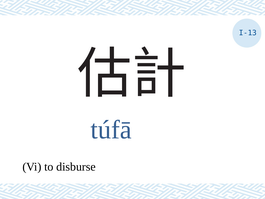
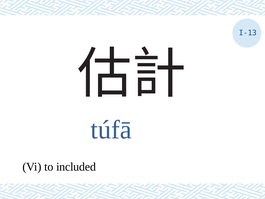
disburse: disburse -> included
